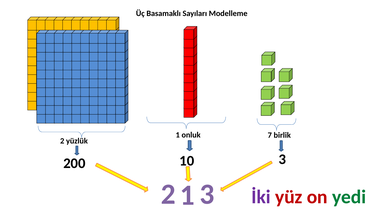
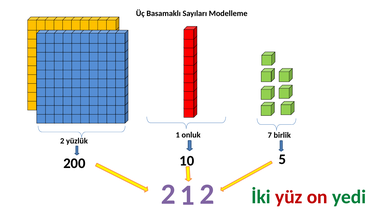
10 3: 3 -> 5
1 3: 3 -> 2
İki colour: purple -> green
